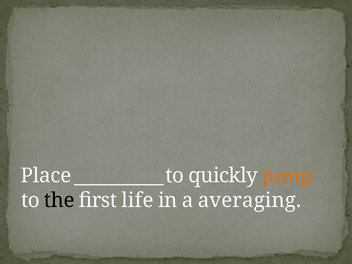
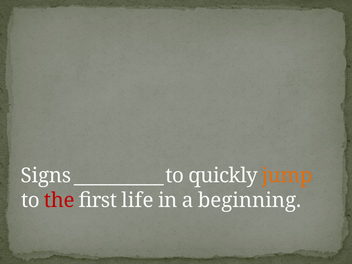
Place: Place -> Signs
the colour: black -> red
averaging: averaging -> beginning
